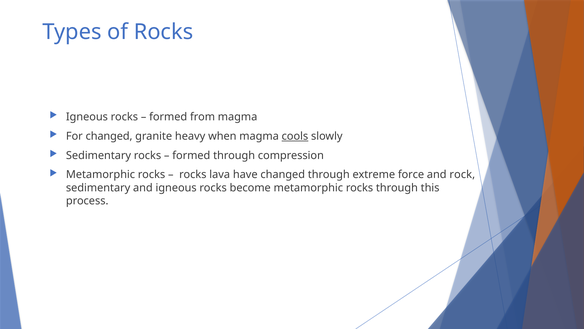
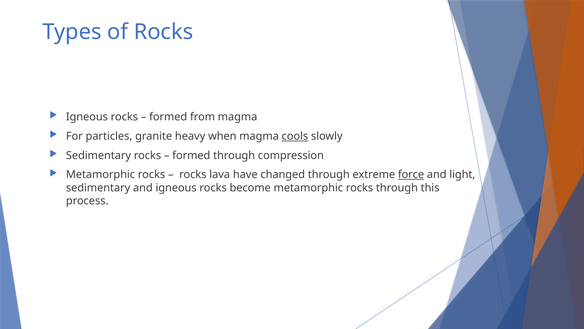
For changed: changed -> particles
force underline: none -> present
rock: rock -> light
